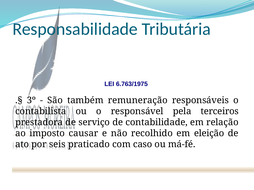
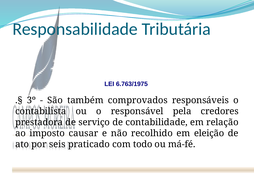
remuneração: remuneração -> comprovados
terceiros: terceiros -> credores
caso: caso -> todo
